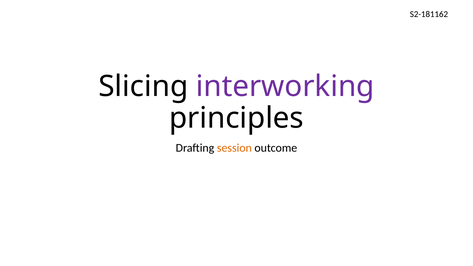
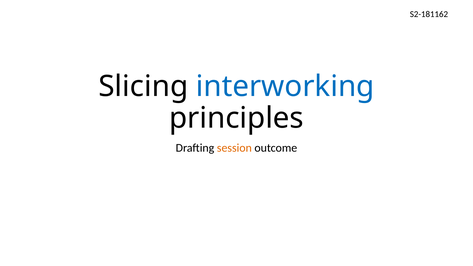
interworking colour: purple -> blue
